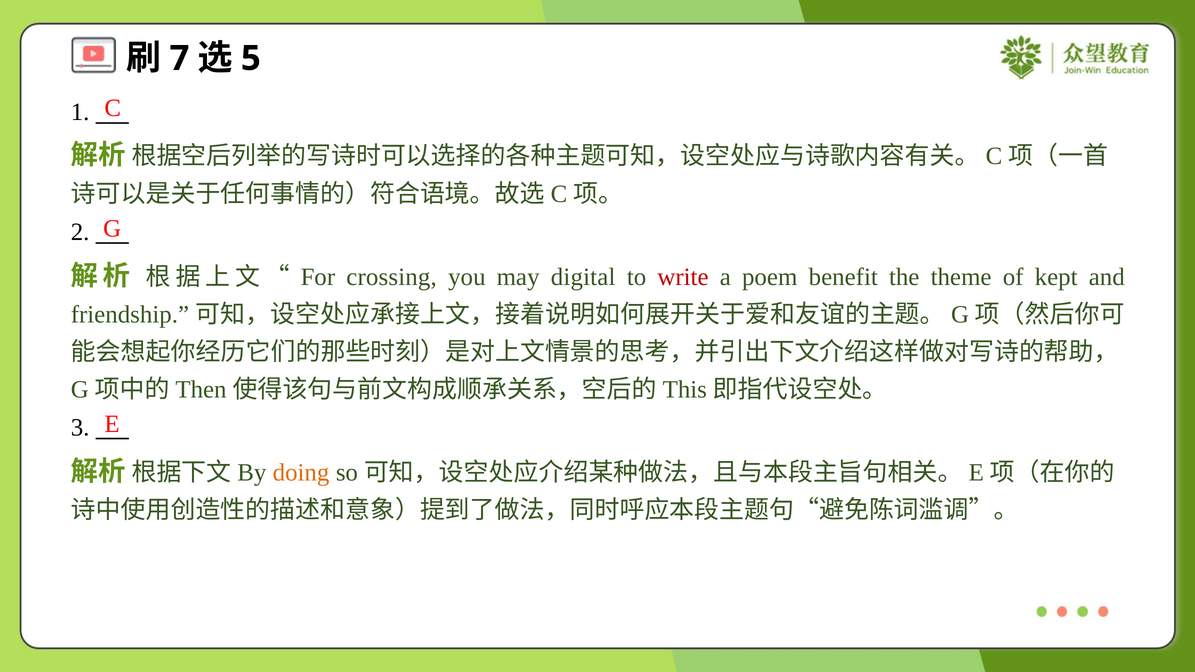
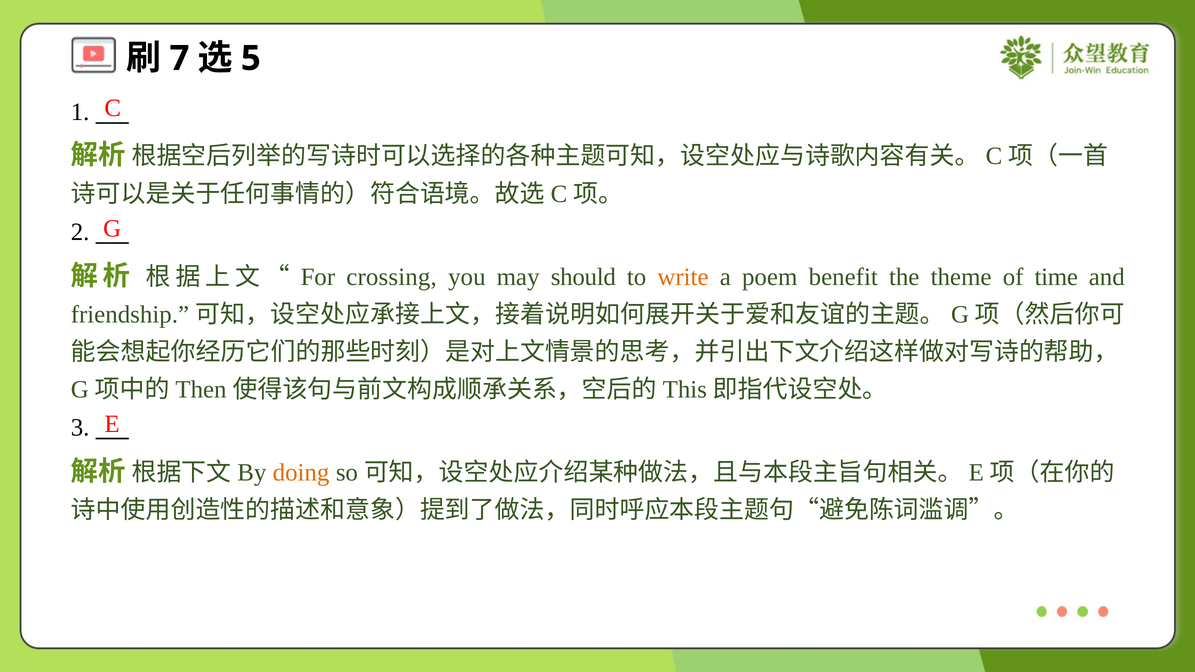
digital: digital -> should
write colour: red -> orange
kept: kept -> time
